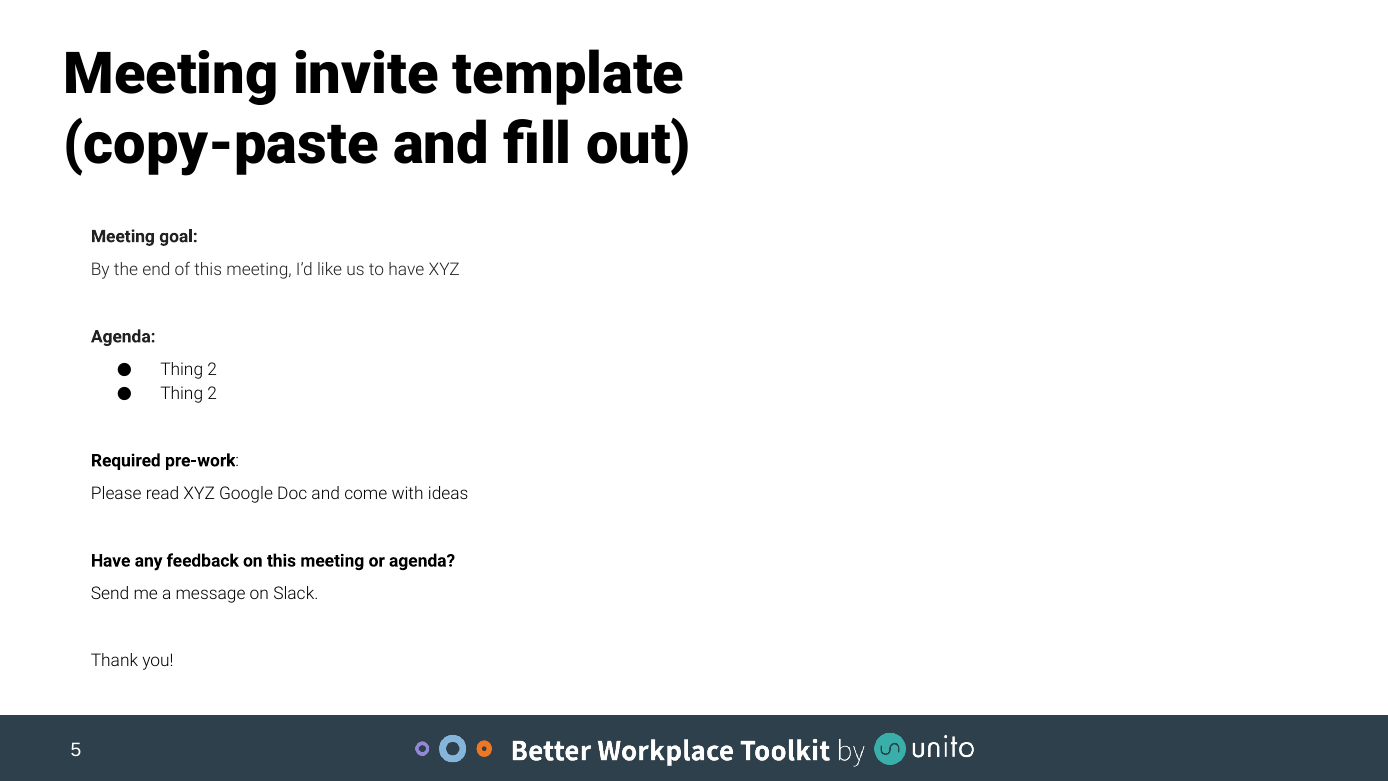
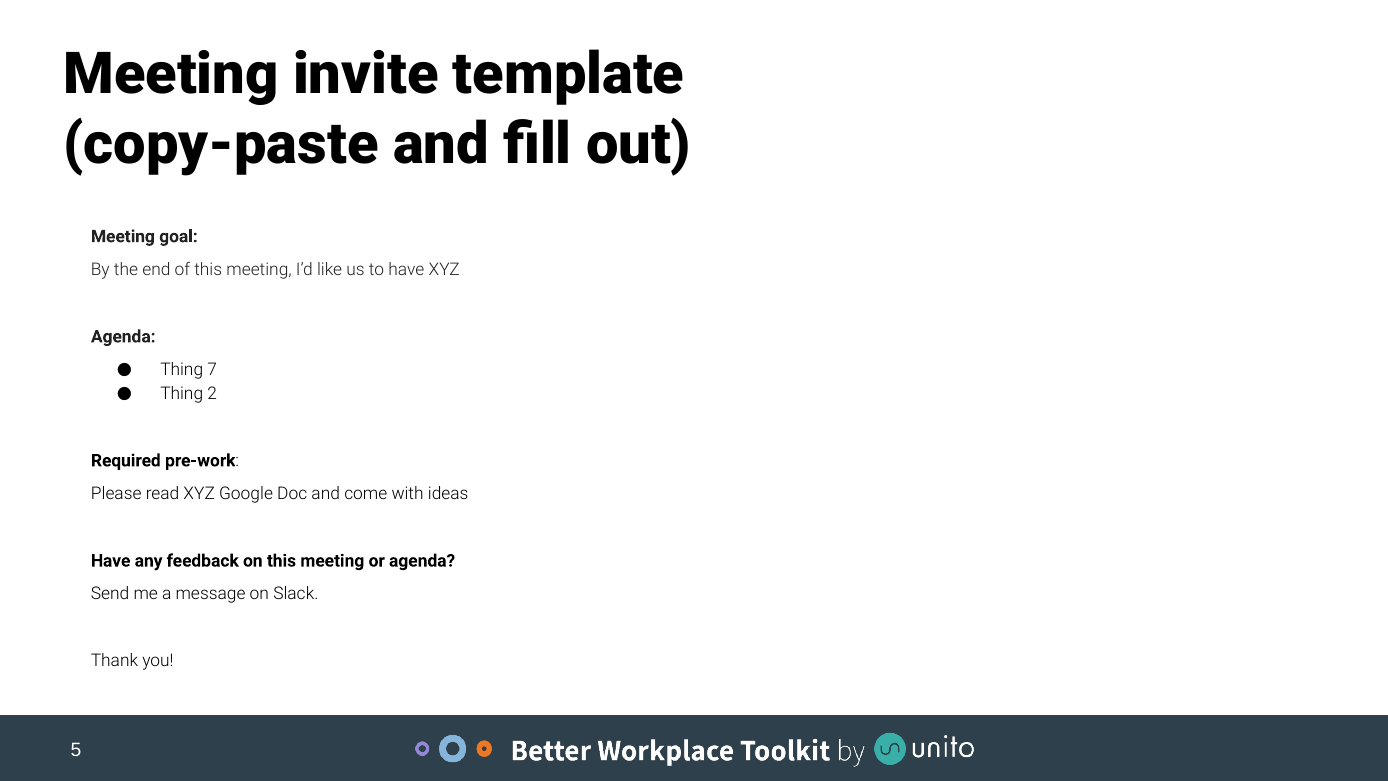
2 at (212, 370): 2 -> 7
